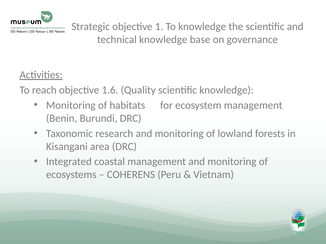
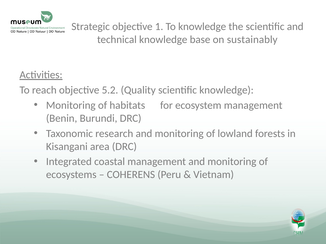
governance: governance -> sustainably
1.6: 1.6 -> 5.2
